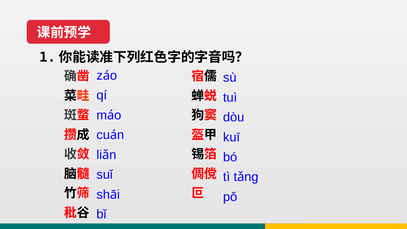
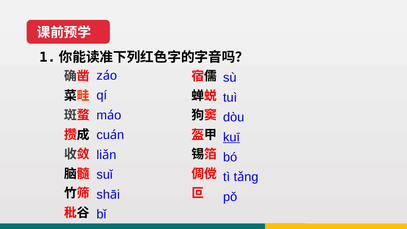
kuī underline: none -> present
